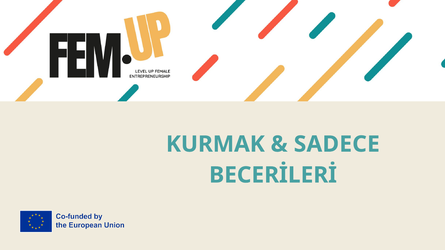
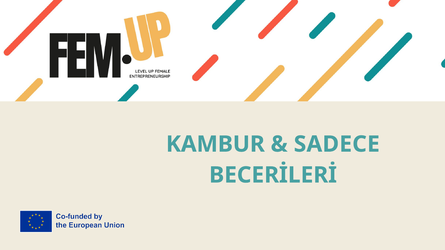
KURMAK: KURMAK -> KAMBUR
